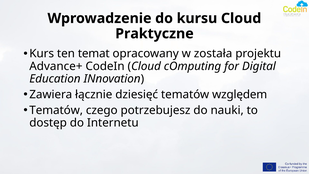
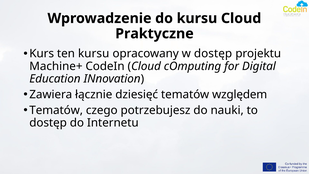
ten temat: temat -> kursu
w została: została -> dostęp
Advance+: Advance+ -> Machine+
